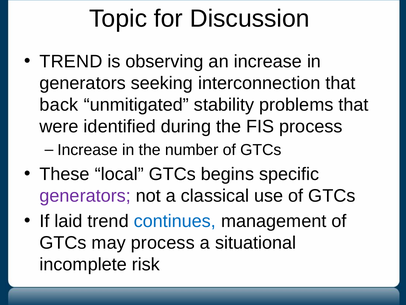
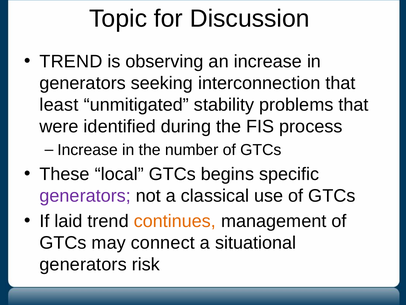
back: back -> least
continues colour: blue -> orange
may process: process -> connect
incomplete at (83, 264): incomplete -> generators
